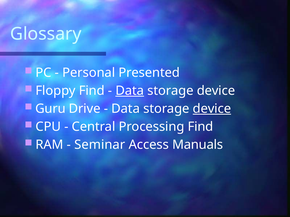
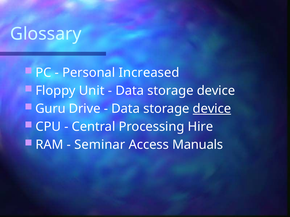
Presented: Presented -> Increased
Floppy Find: Find -> Unit
Data at (130, 91) underline: present -> none
Processing Find: Find -> Hire
